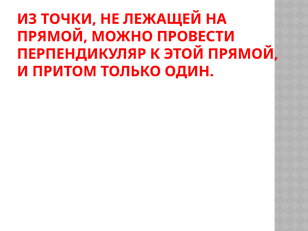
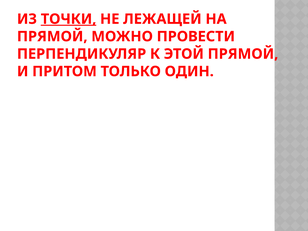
ТОЧКИ underline: none -> present
